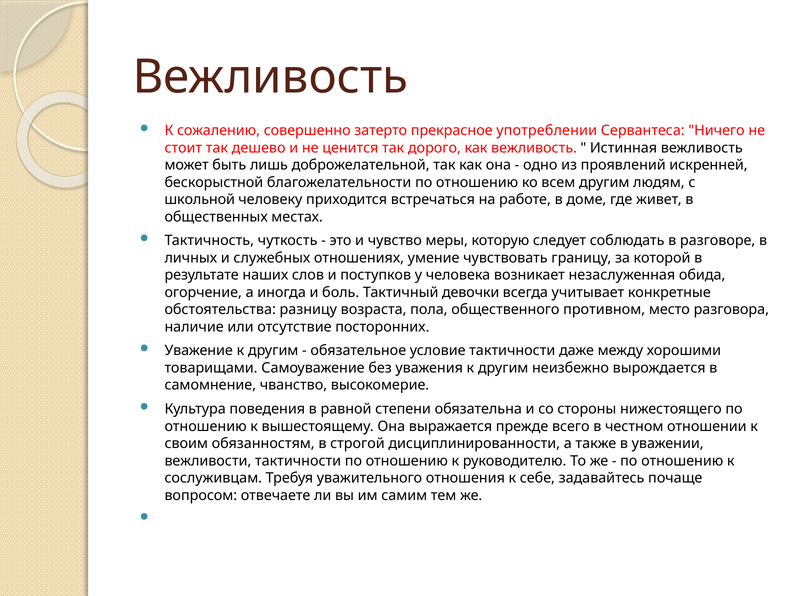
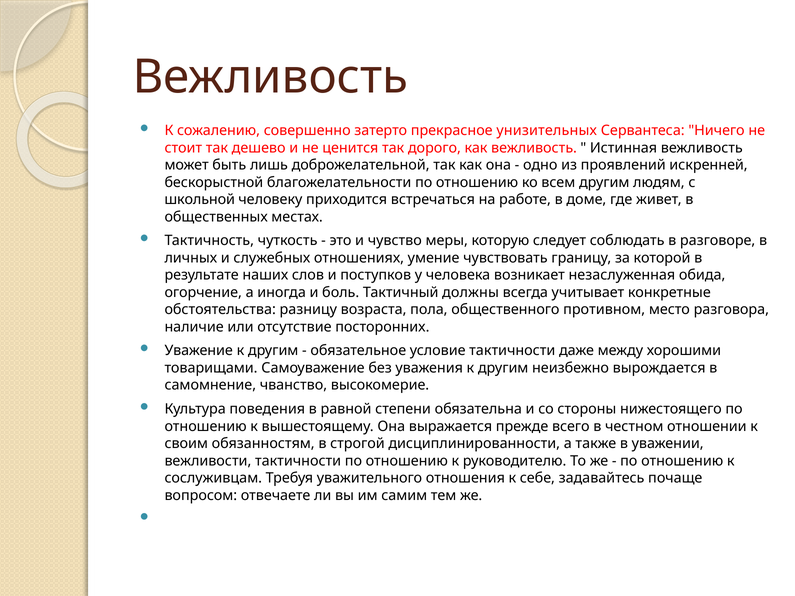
употреблении: употреблении -> унизительных
девочки: девочки -> должны
